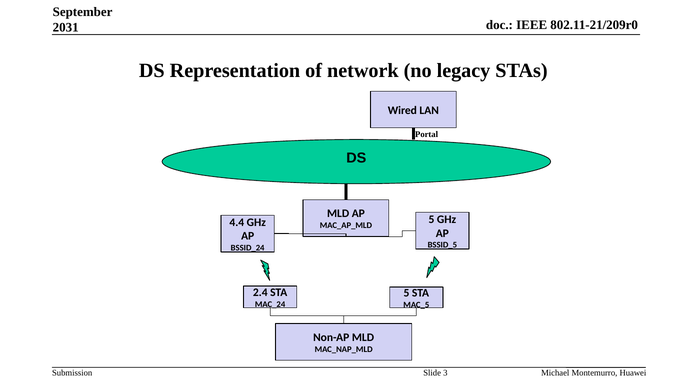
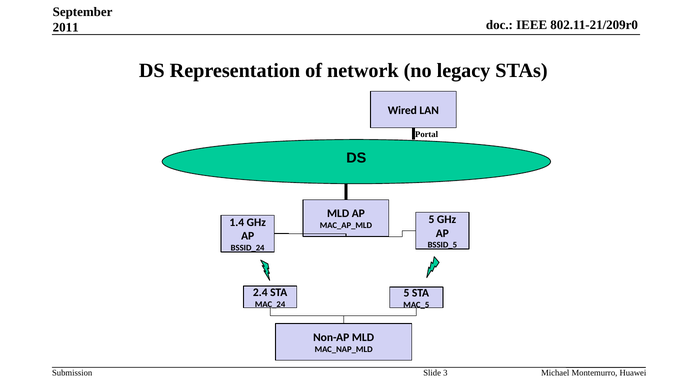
2031: 2031 -> 2011
4.4: 4.4 -> 1.4
